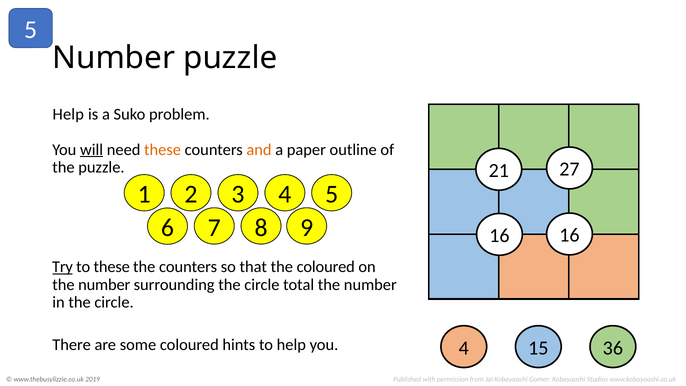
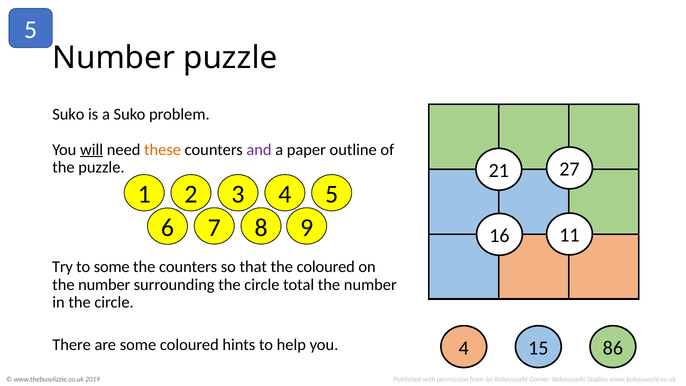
Help at (68, 114): Help -> Suko
and colour: orange -> purple
16 16: 16 -> 11
Try underline: present -> none
to these: these -> some
36: 36 -> 86
